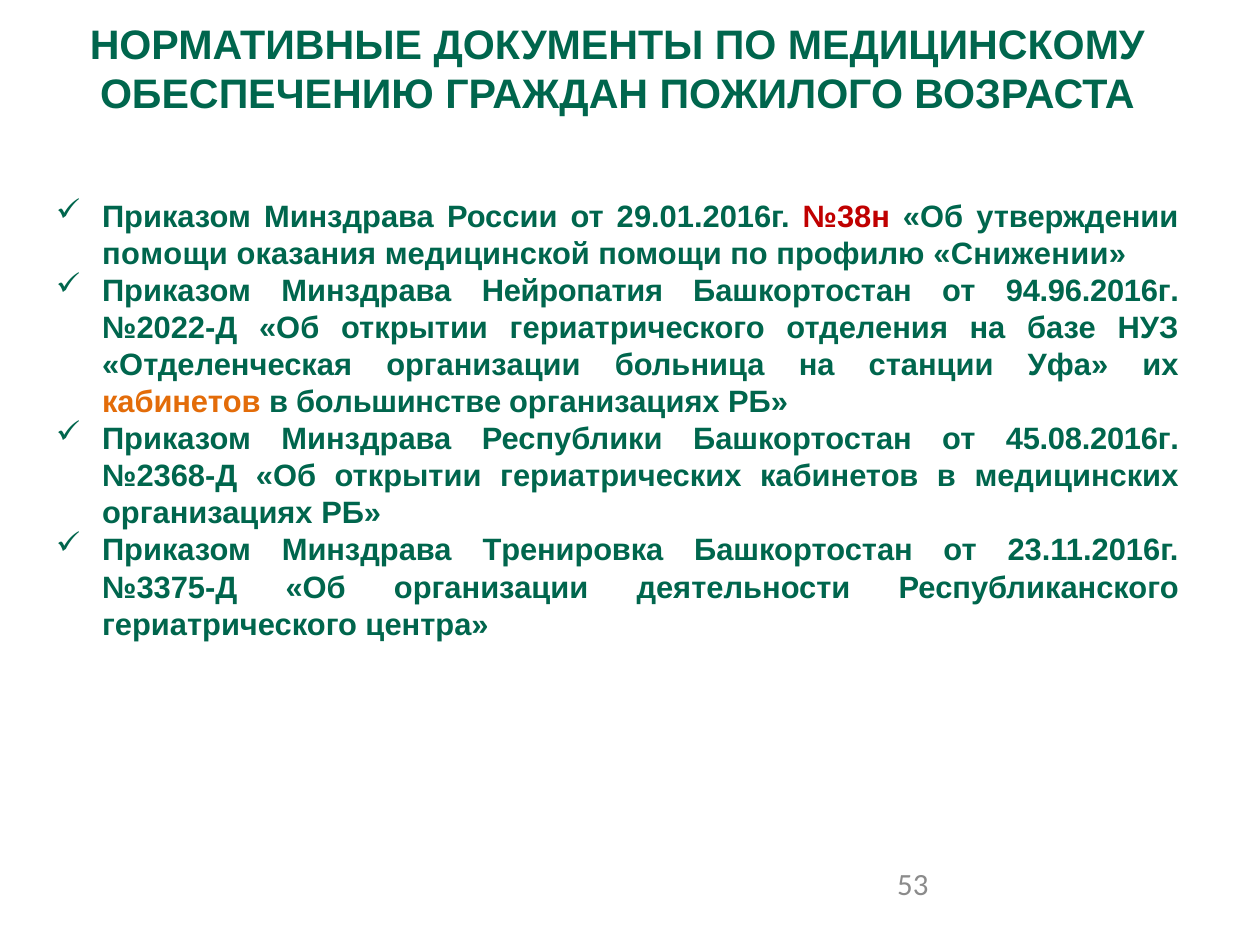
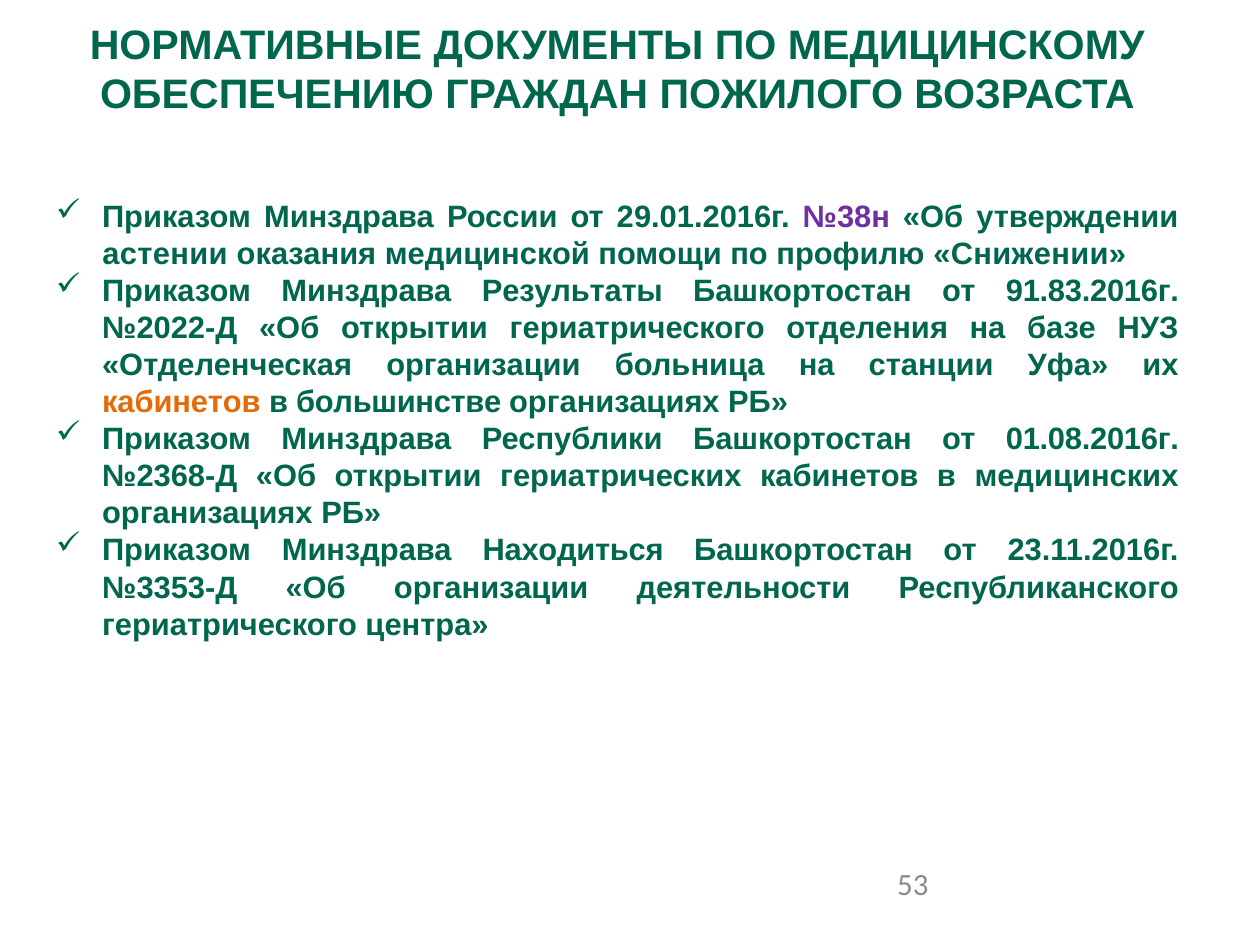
№38н colour: red -> purple
помощи at (165, 255): помощи -> астении
Нейропатия: Нейропатия -> Результаты
94.96.2016г: 94.96.2016г -> 91.83.2016г
45.08.2016г: 45.08.2016г -> 01.08.2016г
Тренировка: Тренировка -> Находиться
№3375-Д: №3375-Д -> №3353-Д
